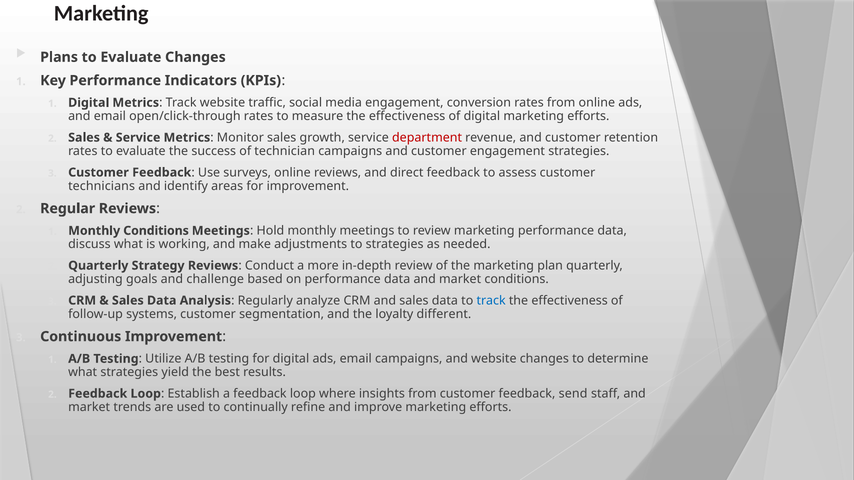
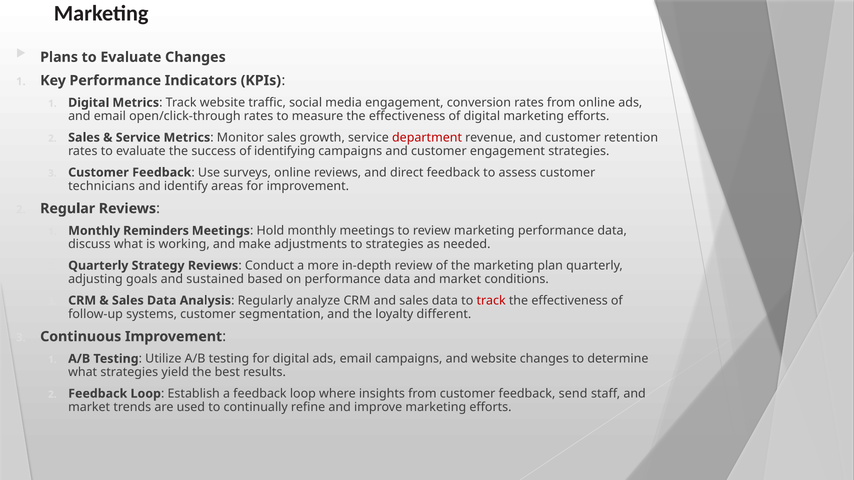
technician: technician -> identifying
Monthly Conditions: Conditions -> Reminders
challenge: challenge -> sustained
track at (491, 301) colour: blue -> red
